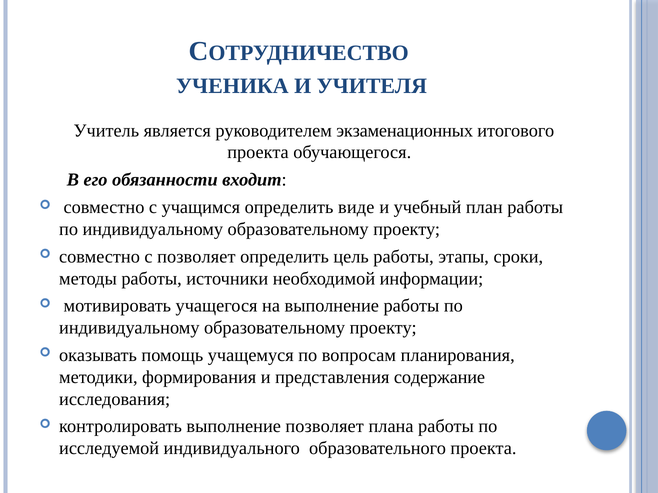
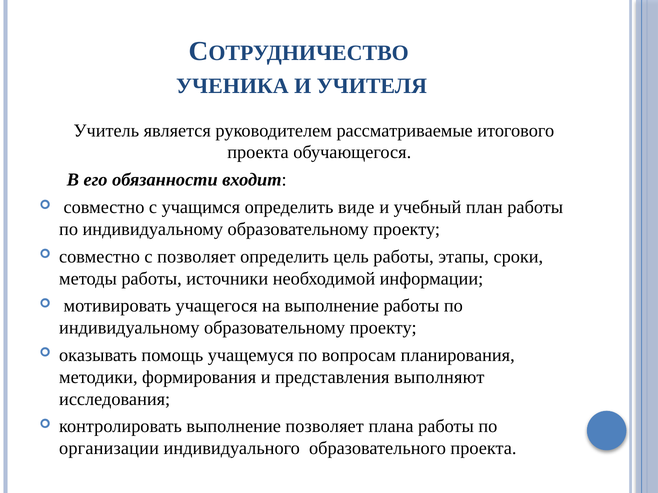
экзаменационных: экзаменационных -> рассматриваемые
содержание: содержание -> выполняют
исследуемой: исследуемой -> организации
